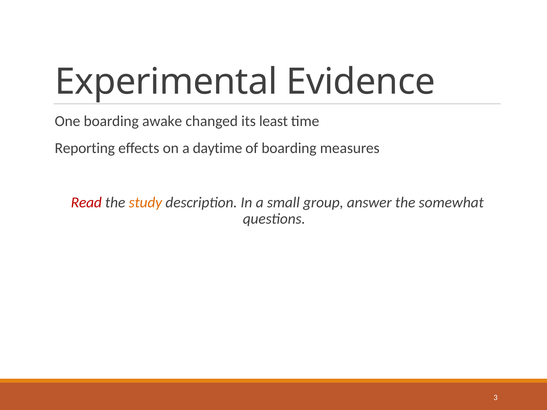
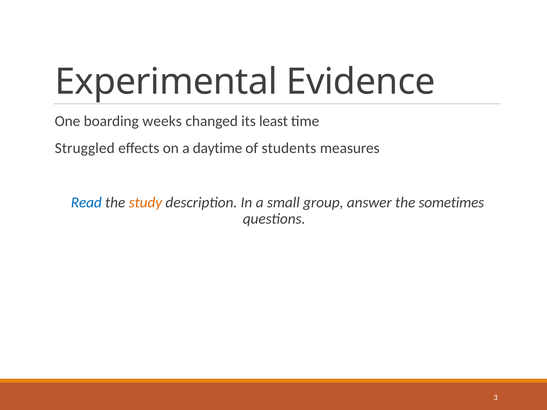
awake: awake -> weeks
Reporting: Reporting -> Struggled
of boarding: boarding -> students
Read colour: red -> blue
somewhat: somewhat -> sometimes
